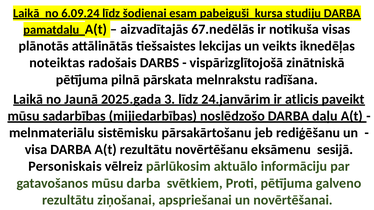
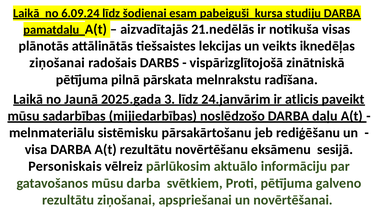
67.nedēlās: 67.nedēlās -> 21.nedēlās
noteiktas at (57, 63): noteiktas -> ziņošanai
